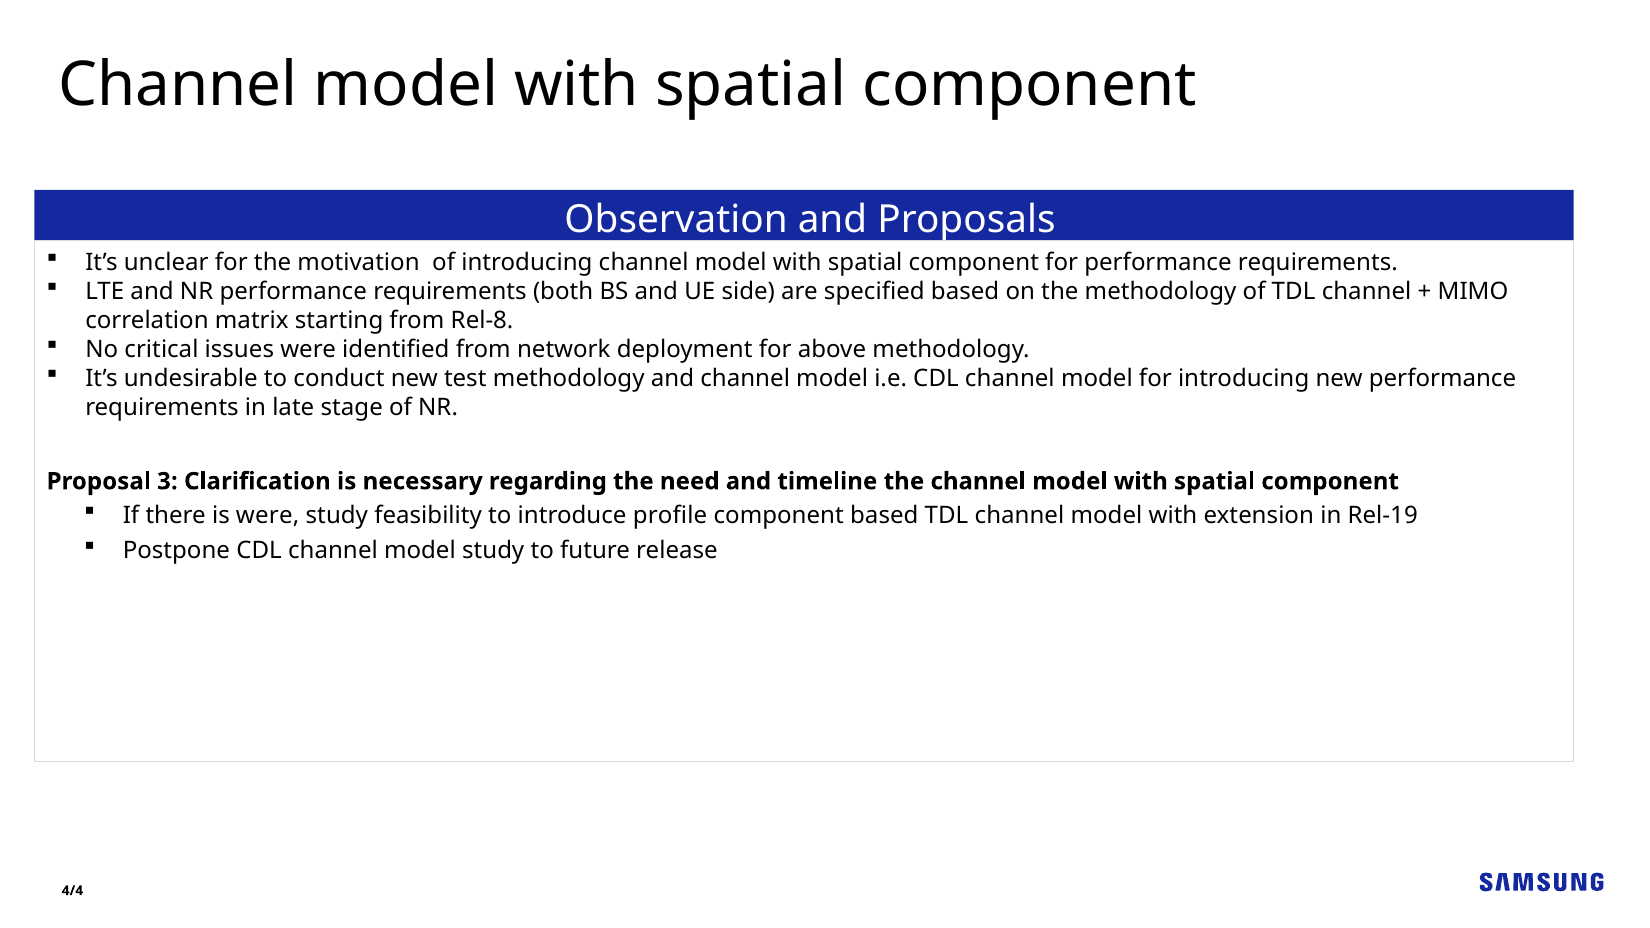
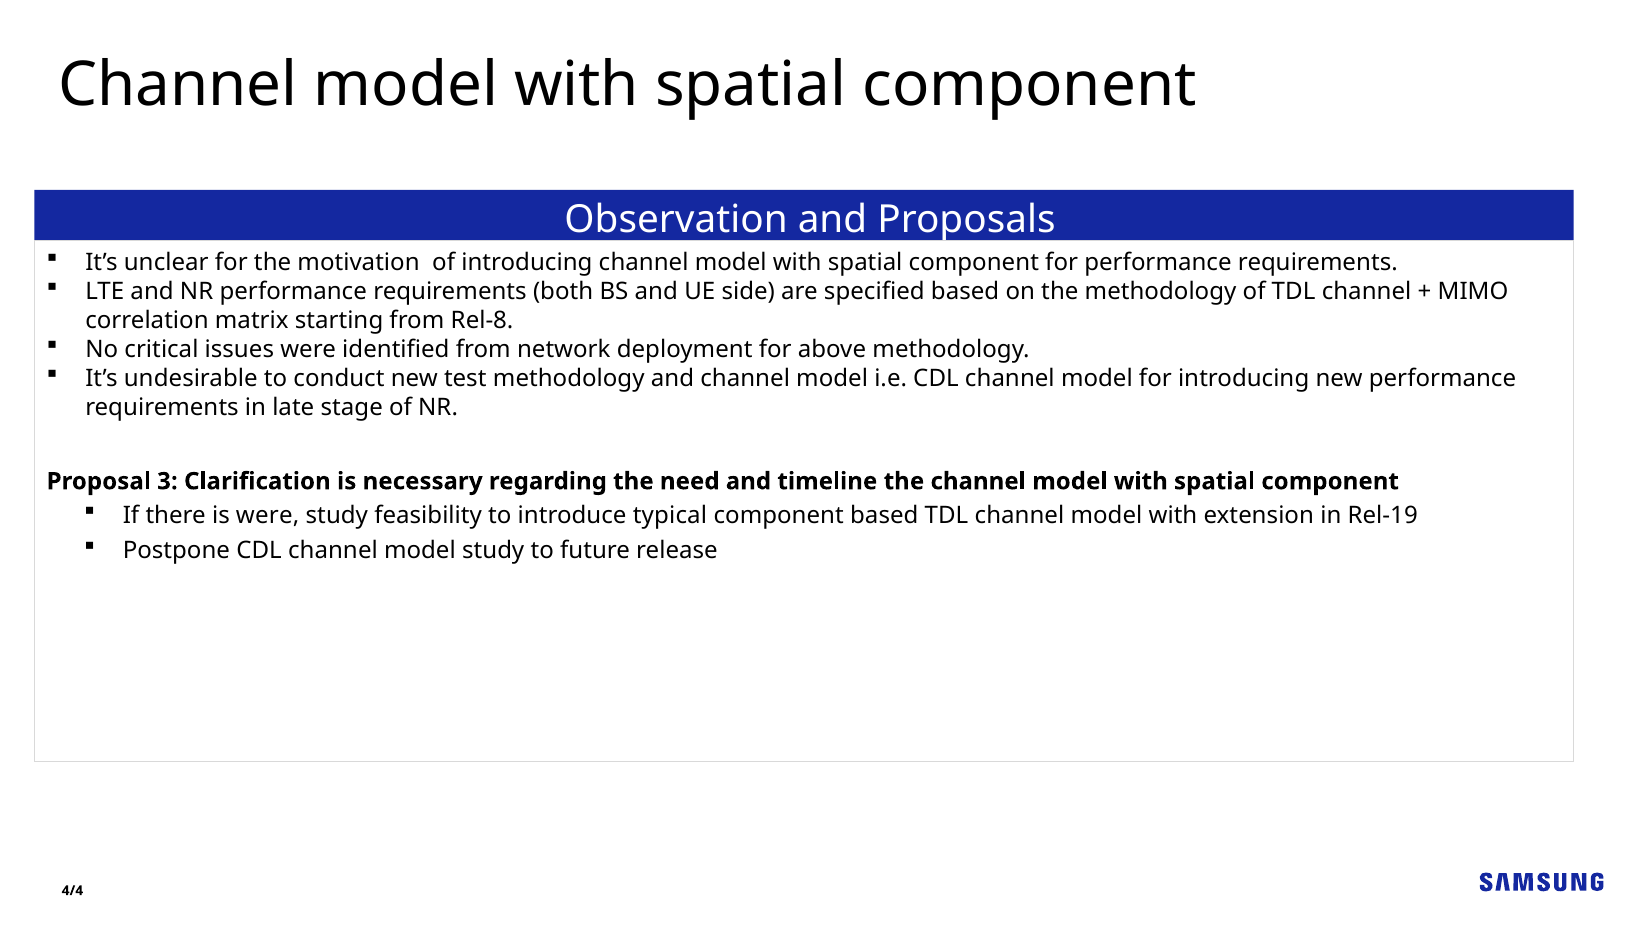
profile: profile -> typical
